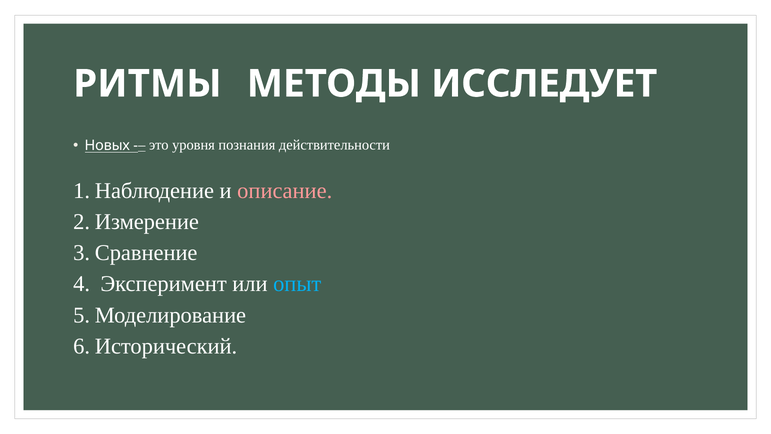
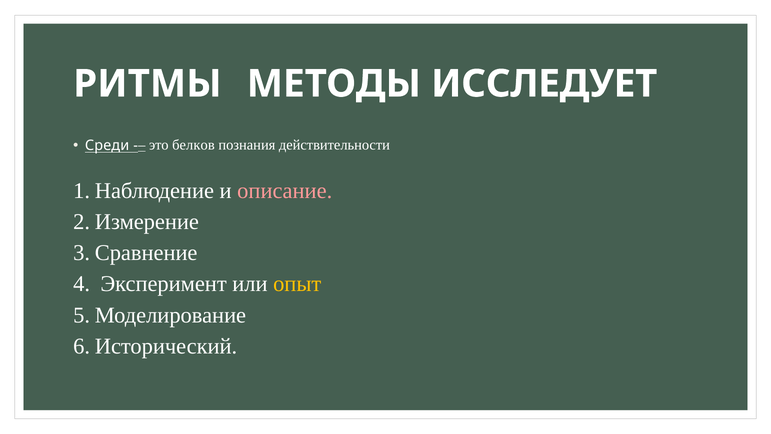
Новых: Новых -> Среди
уровня: уровня -> белков
опыт colour: light blue -> yellow
